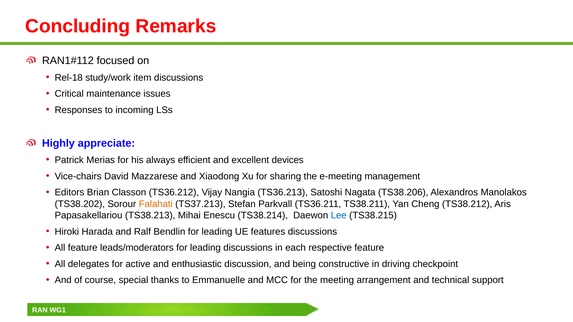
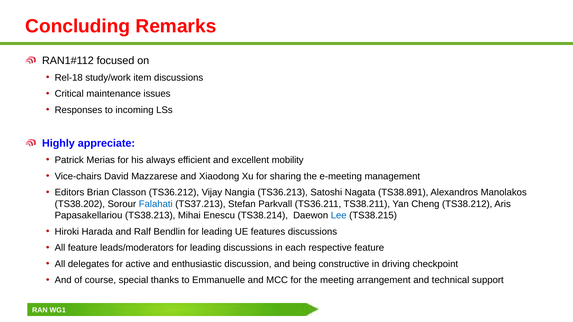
devices: devices -> mobility
TS38.206: TS38.206 -> TS38.891
Falahati colour: orange -> blue
